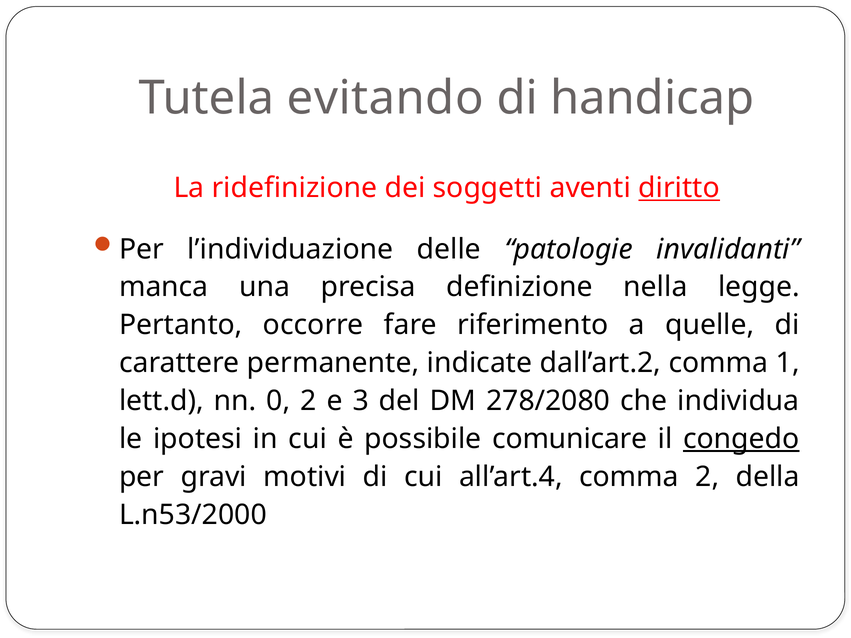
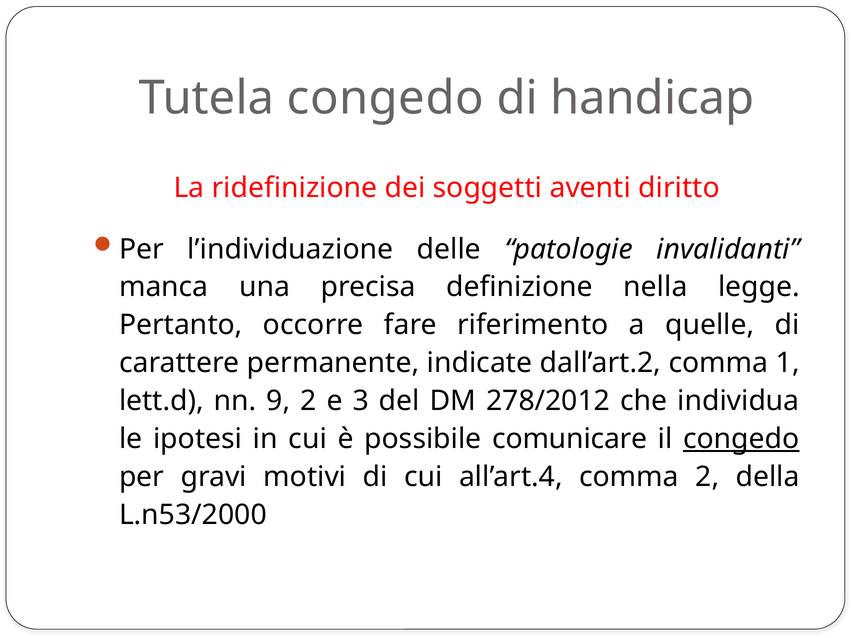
Tutela evitando: evitando -> congedo
diritto underline: present -> none
0: 0 -> 9
278/2080: 278/2080 -> 278/2012
